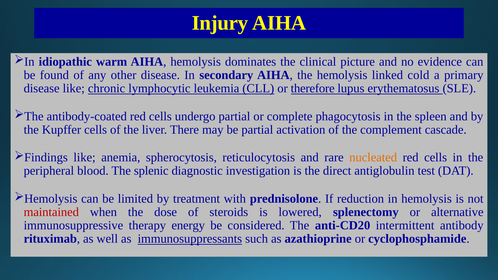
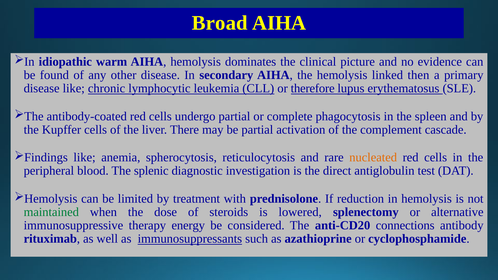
Injury: Injury -> Broad
cold: cold -> then
maintained colour: red -> green
intermittent: intermittent -> connections
